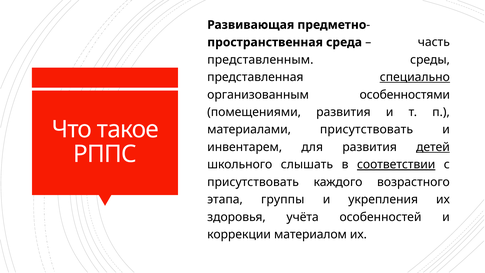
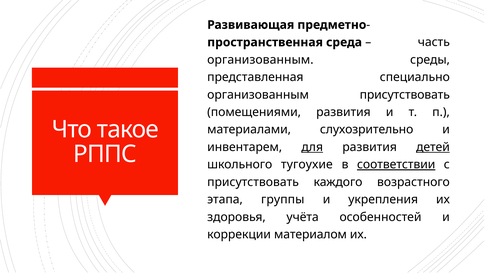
представленным at (260, 60): представленным -> организованным
специально underline: present -> none
организованным особенностями: особенностями -> присутствовать
материалами присутствовать: присутствовать -> слухозрительно
для underline: none -> present
слышать: слышать -> тугоухие
